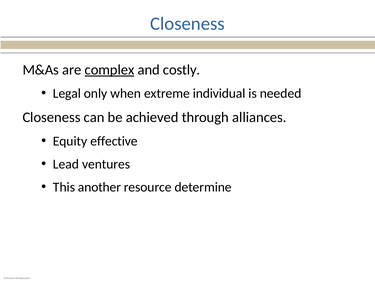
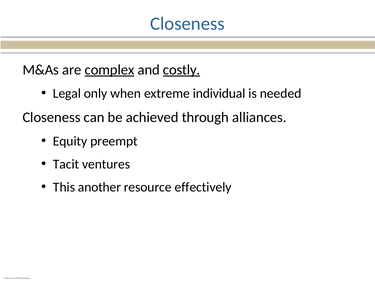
costly underline: none -> present
effective: effective -> preempt
Lead: Lead -> Tacit
determine: determine -> effectively
